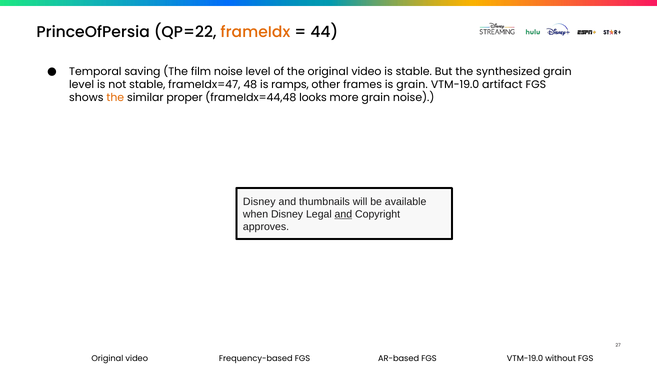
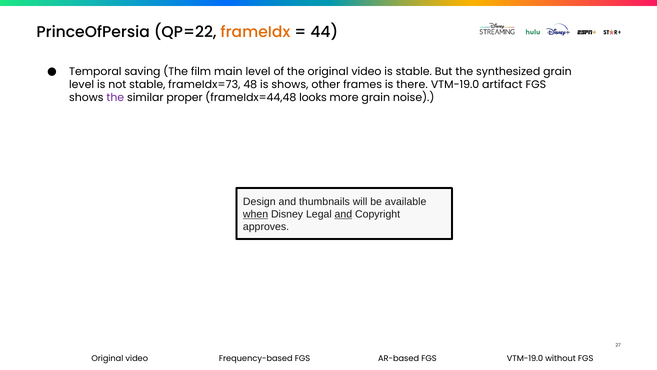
film noise: noise -> main
frameIdx=47: frameIdx=47 -> frameIdx=73
is ramps: ramps -> shows
is grain: grain -> there
the at (115, 98) colour: orange -> purple
Disney at (259, 201): Disney -> Design
when underline: none -> present
